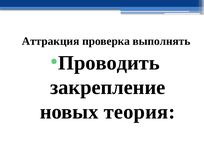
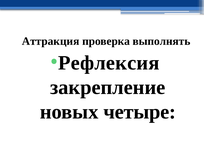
Проводить: Проводить -> Рефлексия
теория: теория -> четыре
